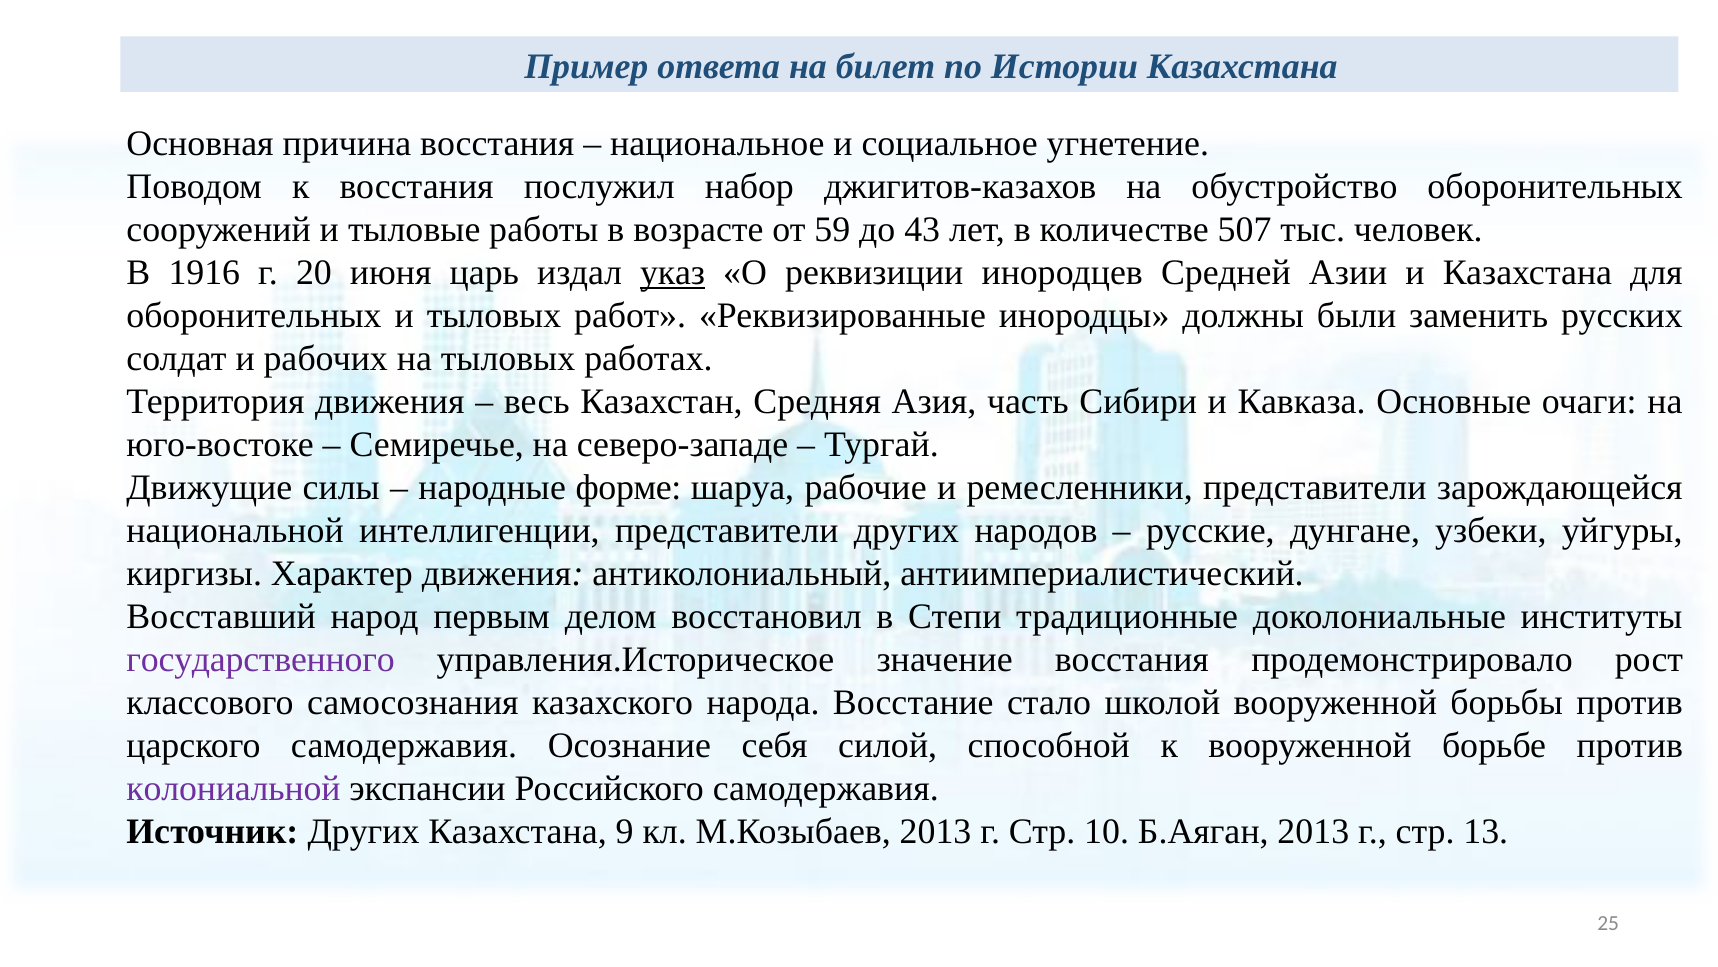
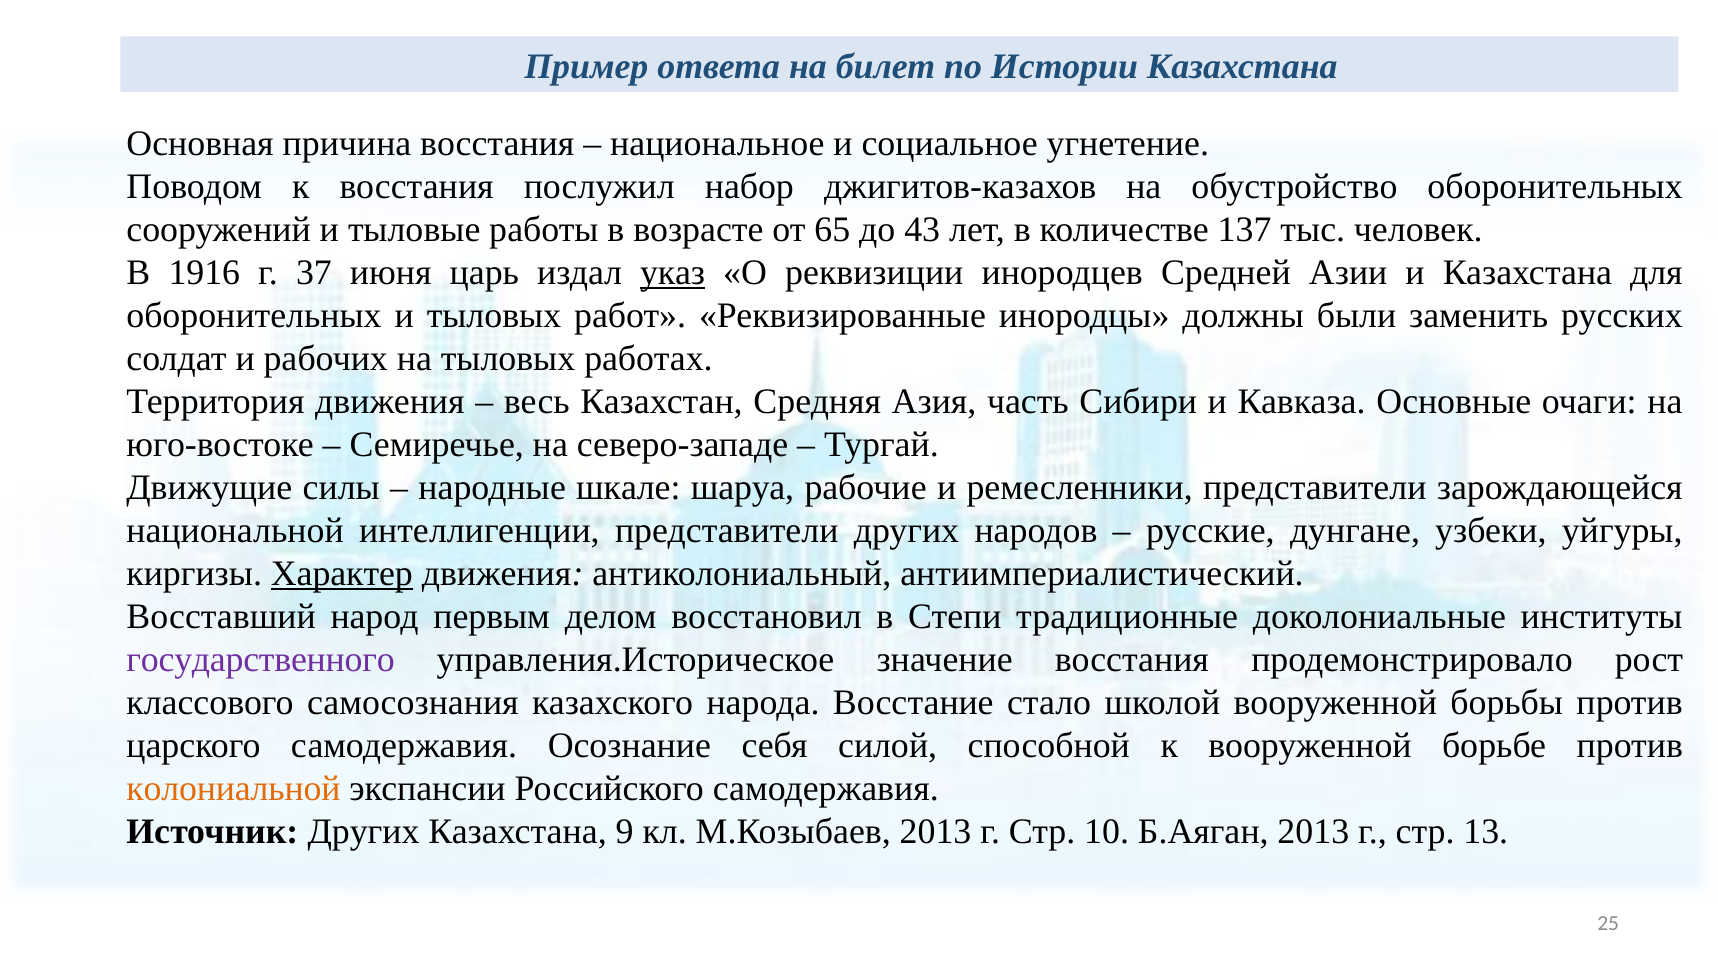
59: 59 -> 65
507: 507 -> 137
20: 20 -> 37
форме: форме -> шкале
Характер underline: none -> present
колониальной colour: purple -> orange
